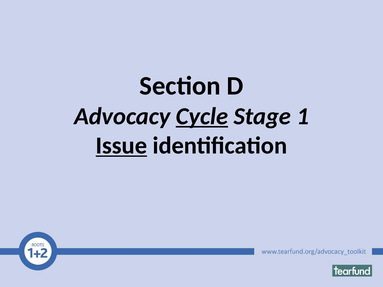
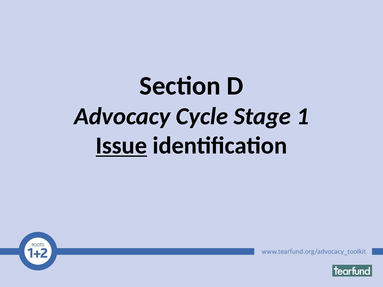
Cycle underline: present -> none
